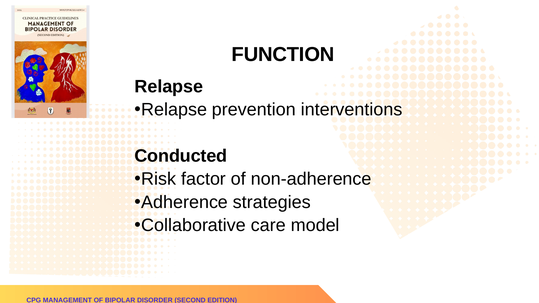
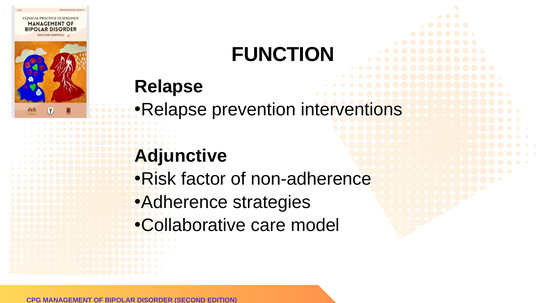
Conducted: Conducted -> Adjunctive
